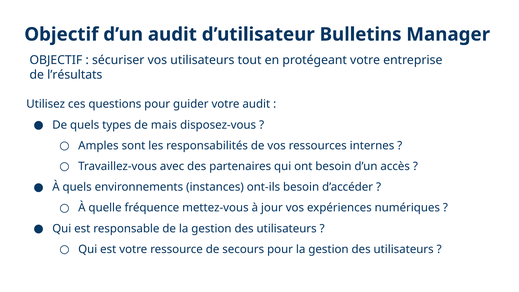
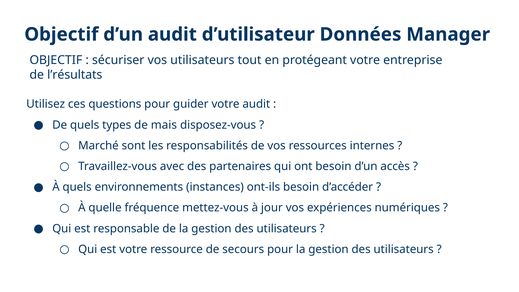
Bulletins: Bulletins -> Données
Amples: Amples -> Marché
